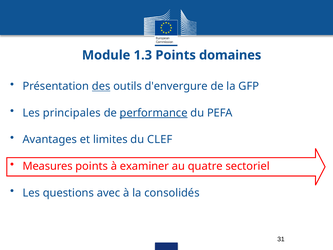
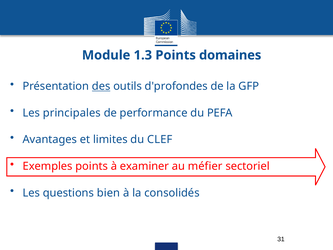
d'envergure: d'envergure -> d'profondes
performance underline: present -> none
Measures: Measures -> Exemples
quatre: quatre -> méfier
avec: avec -> bien
